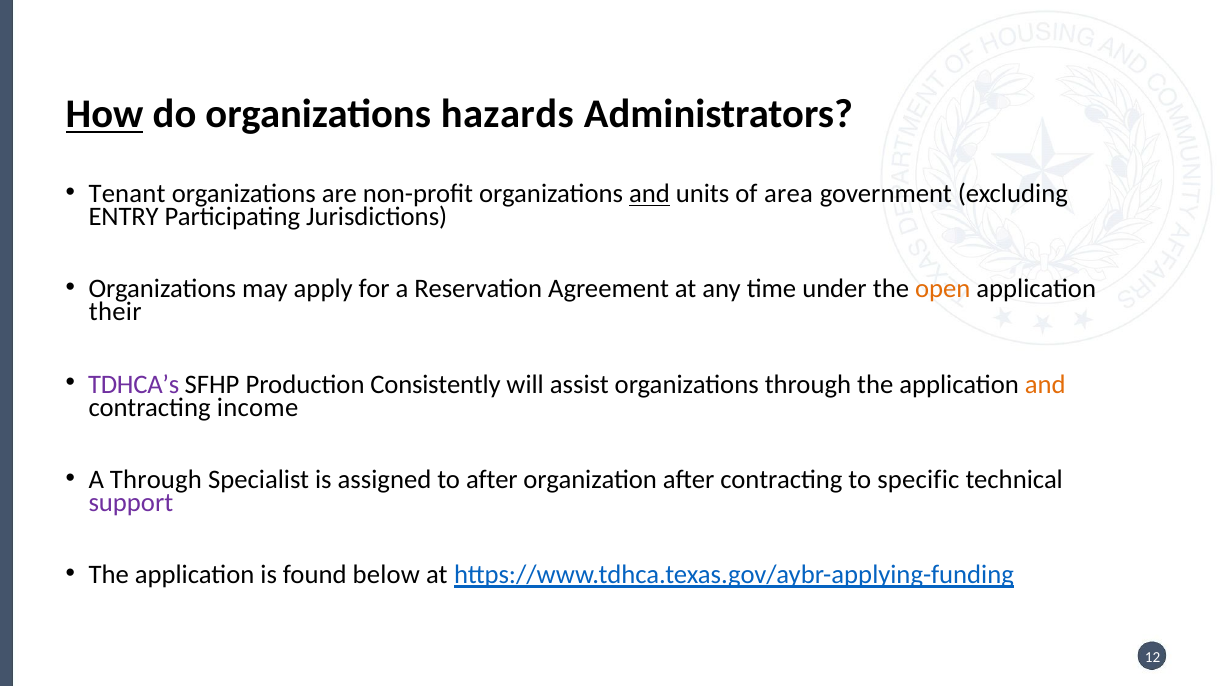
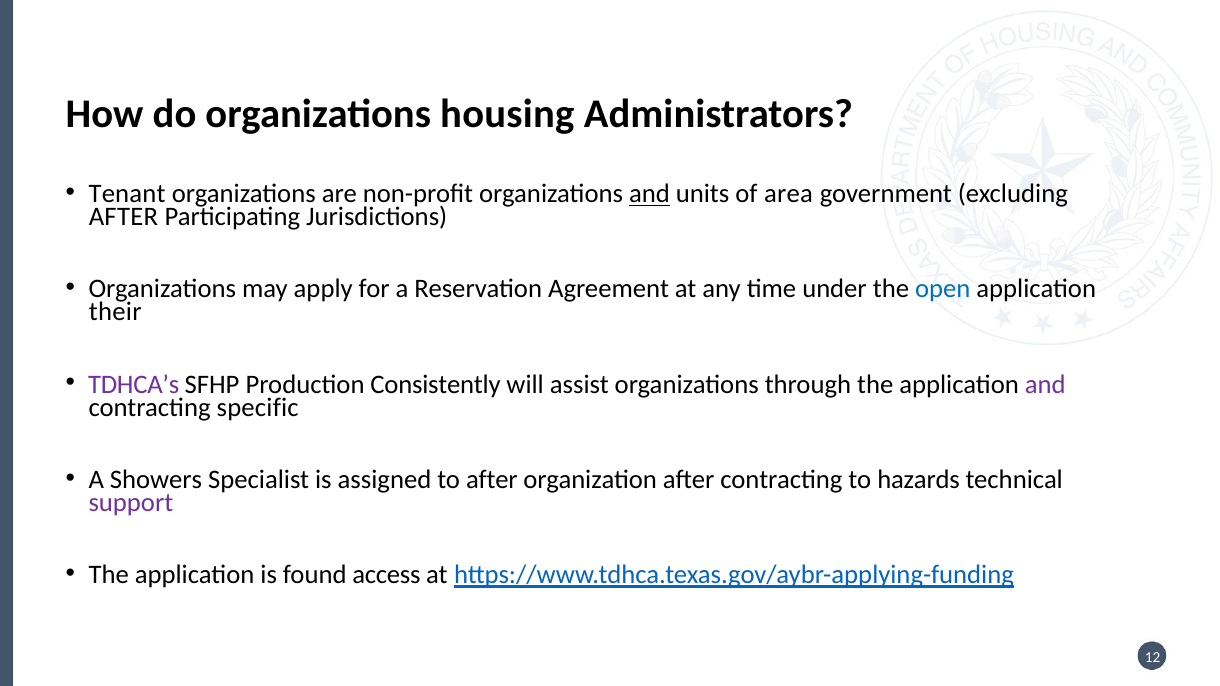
How underline: present -> none
hazards: hazards -> housing
ENTRY at (124, 217): ENTRY -> AFTER
open colour: orange -> blue
and at (1045, 384) colour: orange -> purple
income: income -> specific
A Through: Through -> Showers
specific: specific -> hazards
below: below -> access
